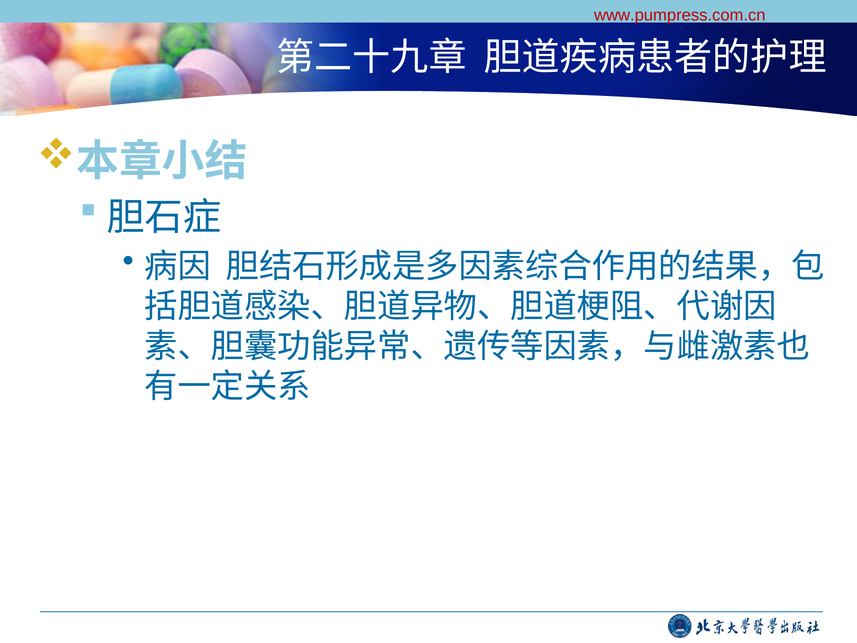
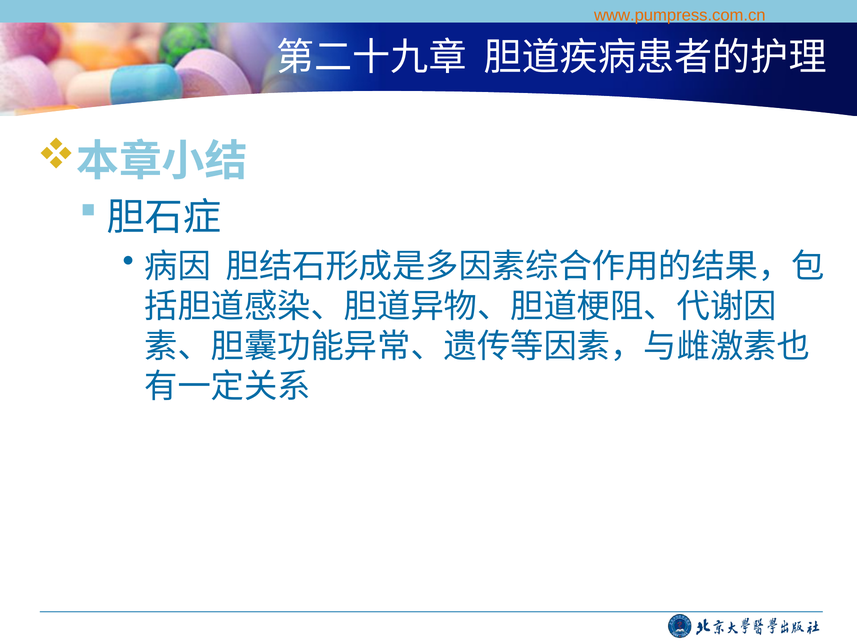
www.pumpress.com.cn colour: red -> orange
